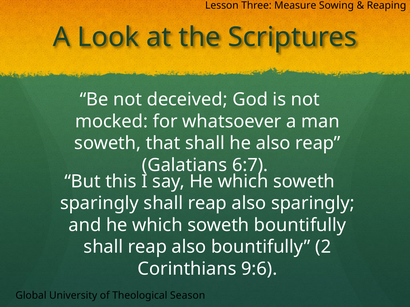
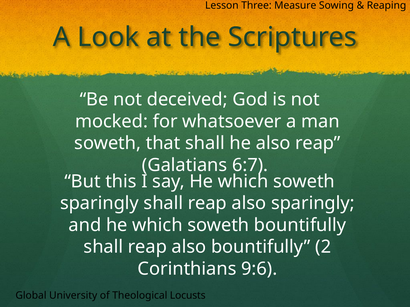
Season: Season -> Locusts
